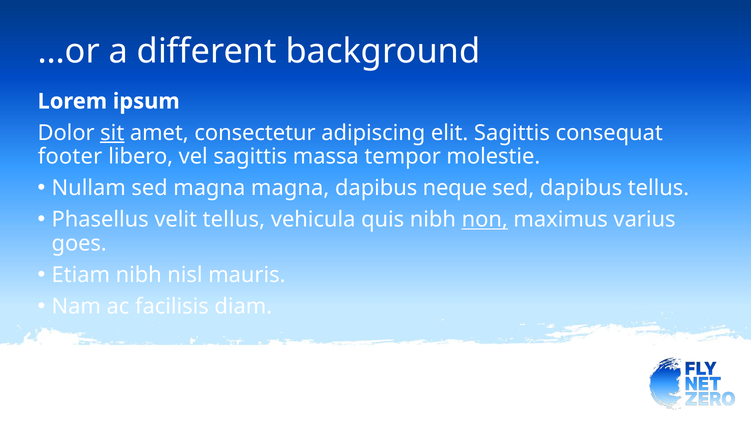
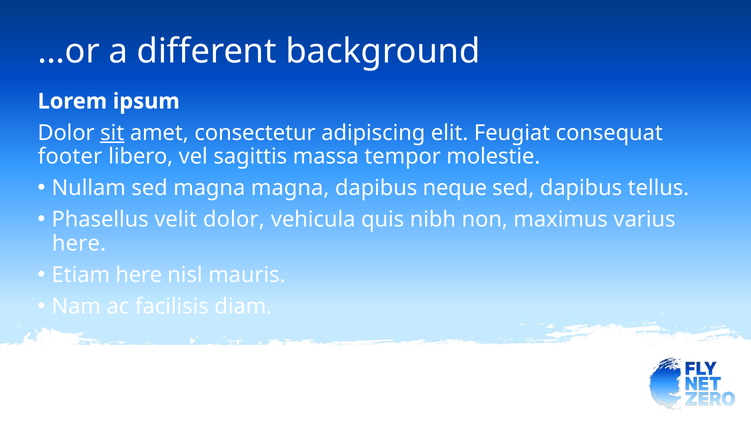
elit Sagittis: Sagittis -> Feugiat
velit tellus: tellus -> dolor
non underline: present -> none
goes at (79, 243): goes -> here
Etiam nibh: nibh -> here
